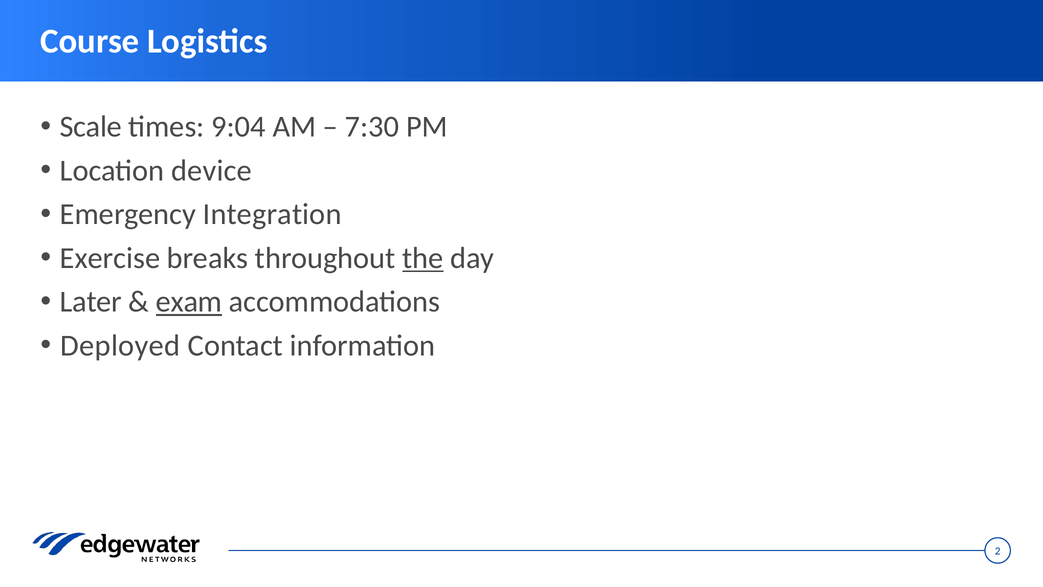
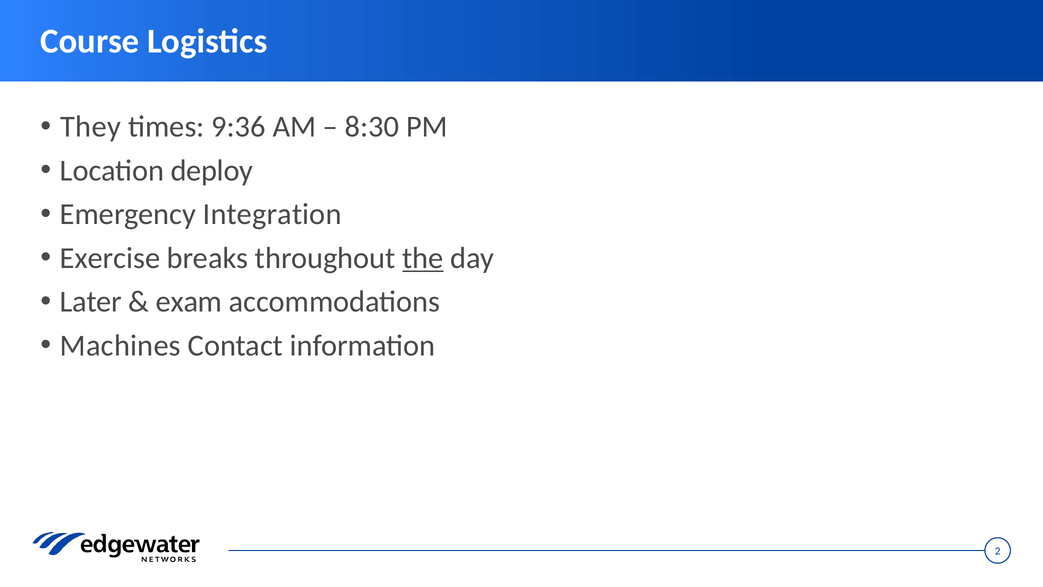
Scale: Scale -> They
9:04: 9:04 -> 9:36
7:30: 7:30 -> 8:30
device: device -> deploy
exam underline: present -> none
Deployed: Deployed -> Machines
